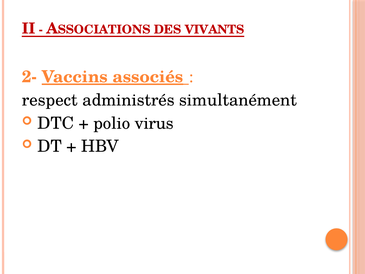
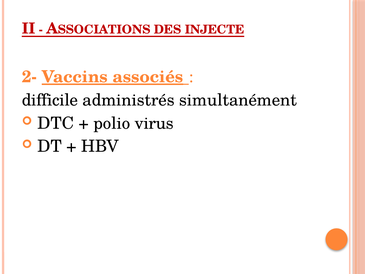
VIVANTS: VIVANTS -> INJECTE
respect: respect -> difficile
